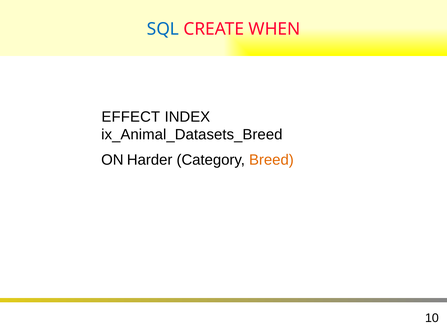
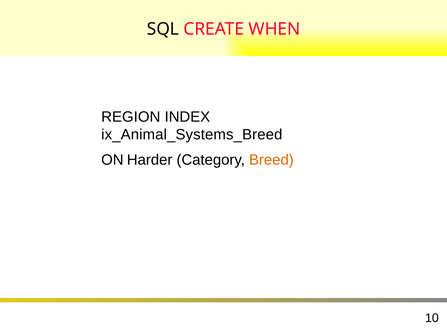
SQL colour: blue -> black
EFFECT: EFFECT -> REGION
ix_Animal_Datasets_Breed: ix_Animal_Datasets_Breed -> ix_Animal_Systems_Breed
